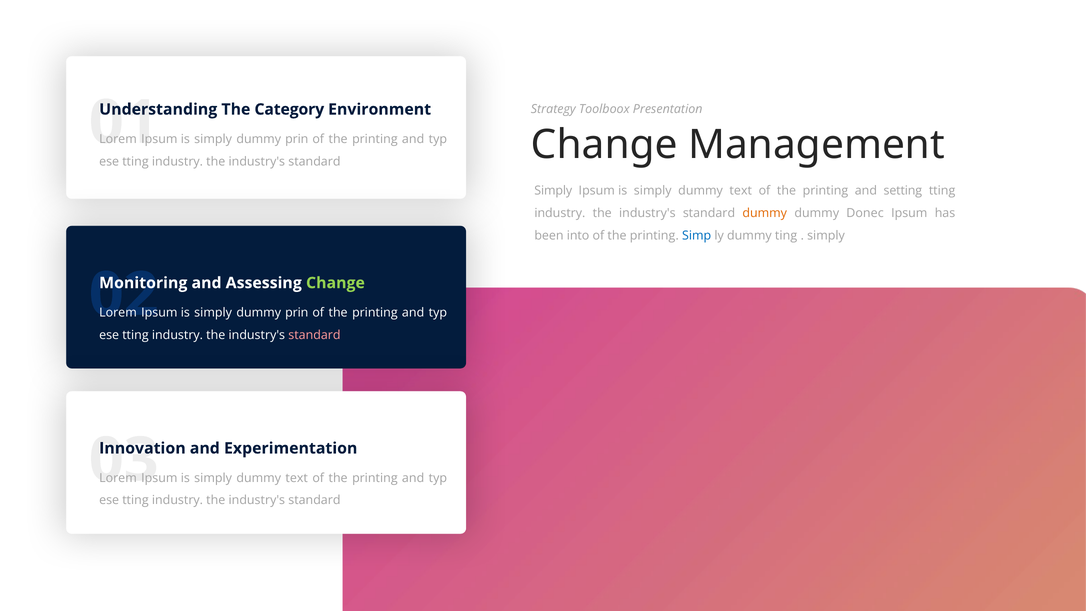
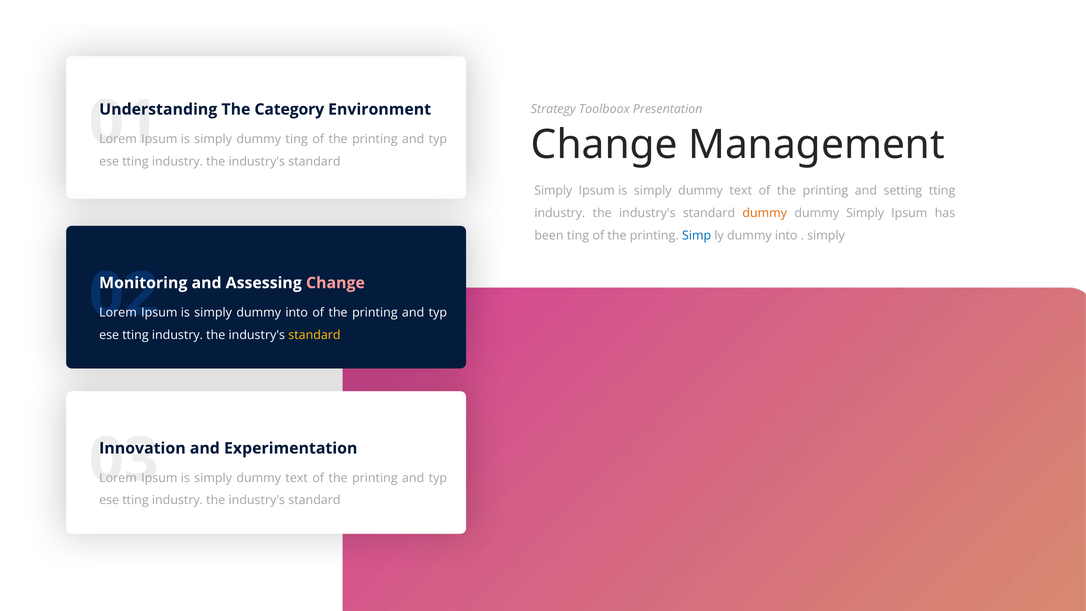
prin at (297, 139): prin -> ting
dummy Donec: Donec -> Simply
been into: into -> ting
ly dummy ting: ting -> into
Change at (335, 283) colour: light green -> pink
prin at (297, 313): prin -> into
standard at (314, 335) colour: pink -> yellow
